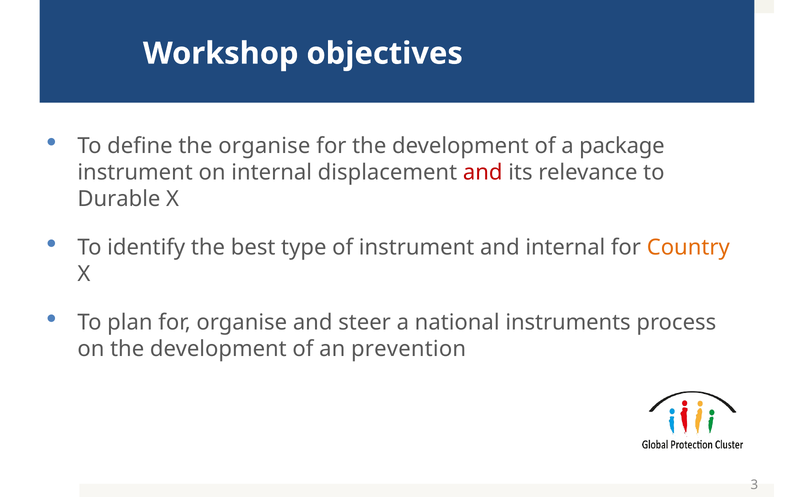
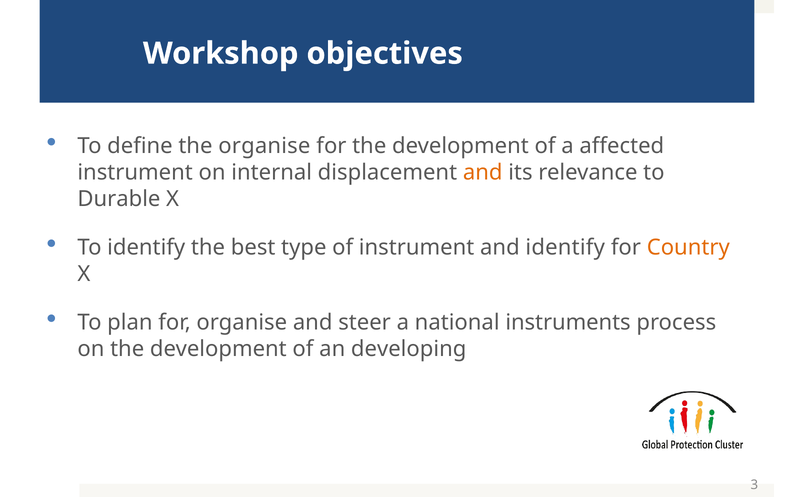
package: package -> affected
and at (483, 172) colour: red -> orange
and internal: internal -> identify
prevention: prevention -> developing
